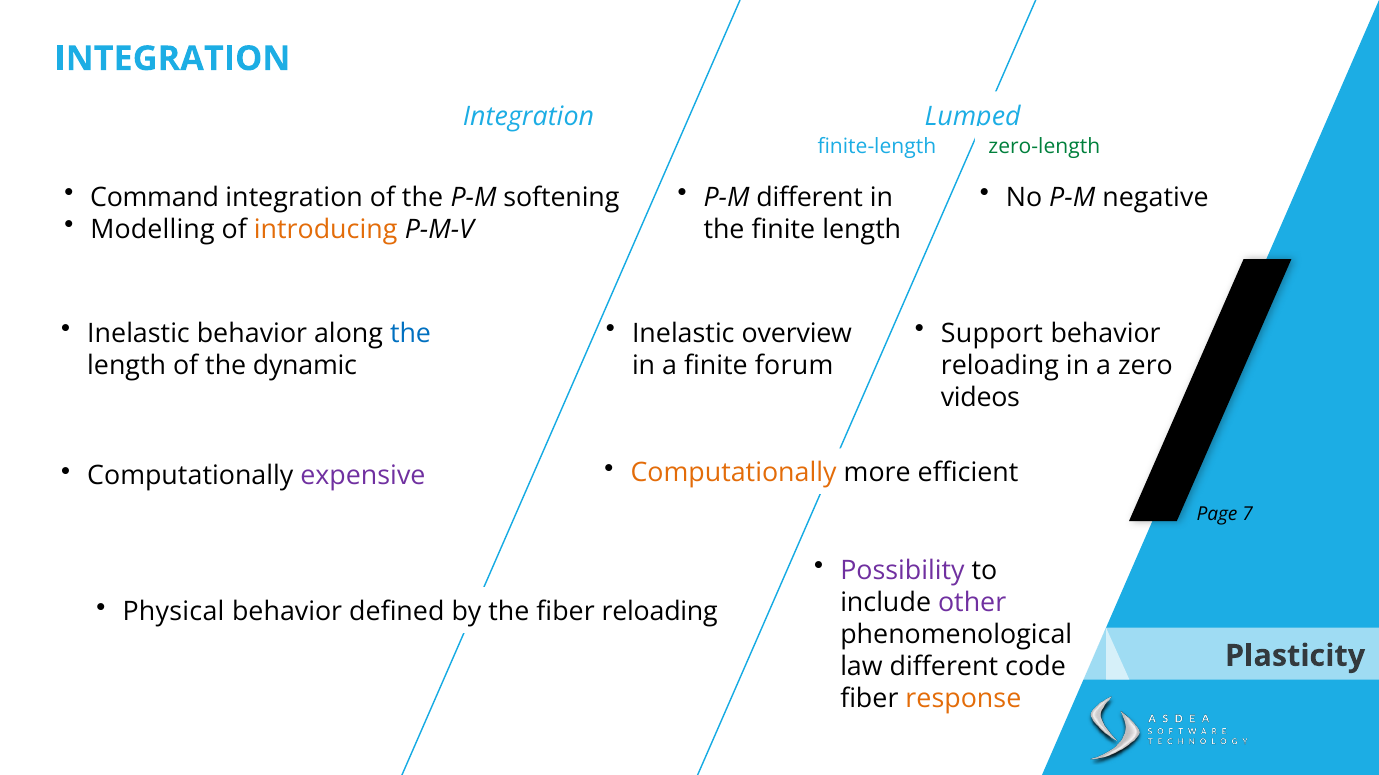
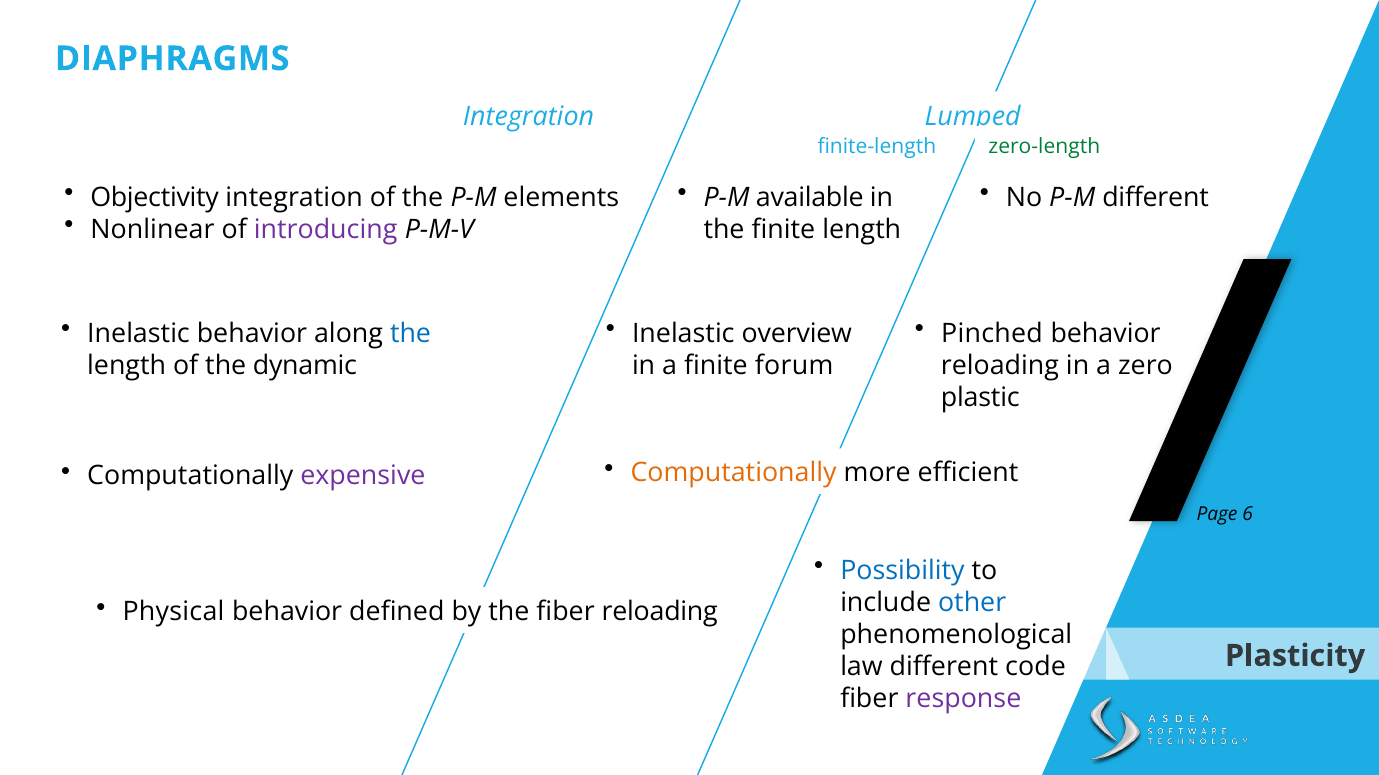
INTEGRATION at (172, 59): INTEGRATION -> DIAPHRAGMS
Command: Command -> Objectivity
softening: softening -> elements
P-M different: different -> available
P-M negative: negative -> different
Modelling: Modelling -> Nonlinear
introducing colour: orange -> purple
Support: Support -> Pinched
videos: videos -> plastic
7: 7 -> 6
Possibility colour: purple -> blue
other colour: purple -> blue
response colour: orange -> purple
